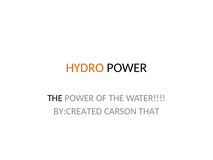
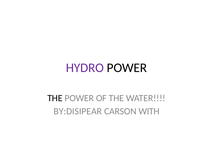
HYDRO colour: orange -> purple
BY:CREATED: BY:CREATED -> BY:DISIPEAR
THAT: THAT -> WITH
